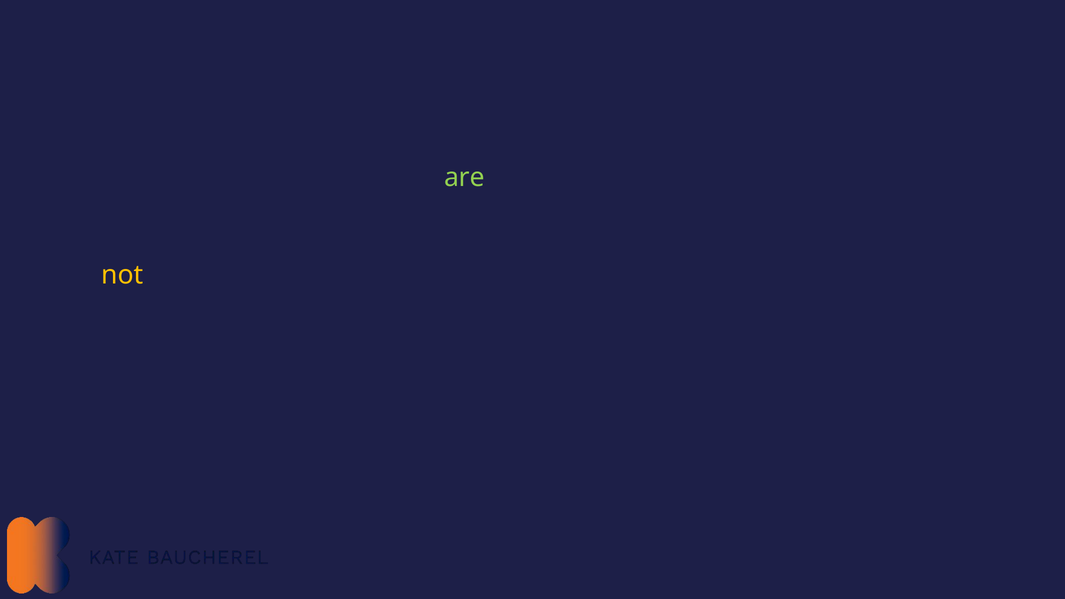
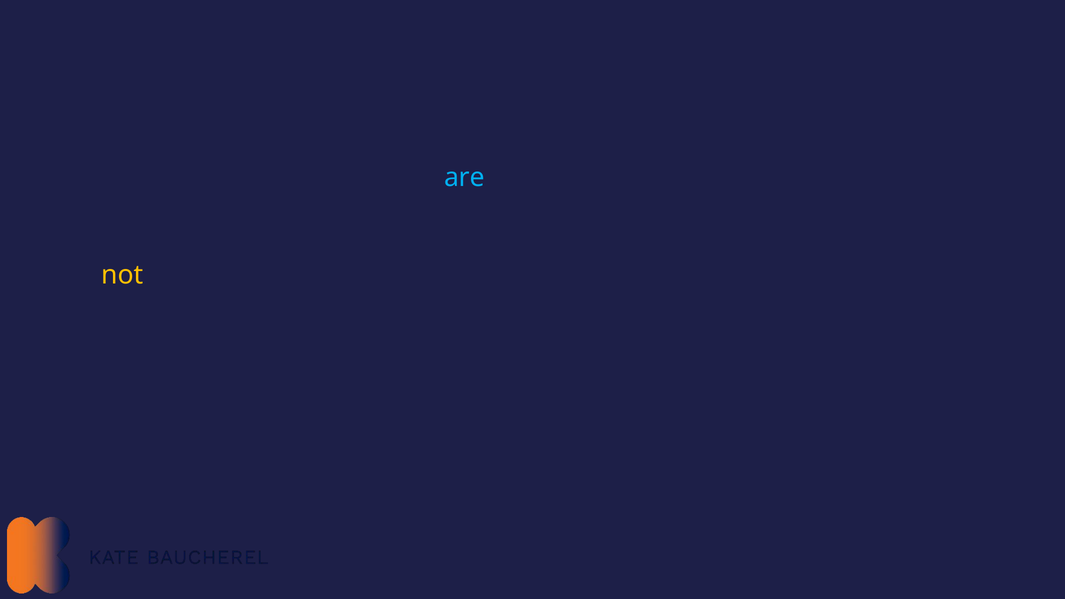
are at (464, 178) colour: light green -> light blue
